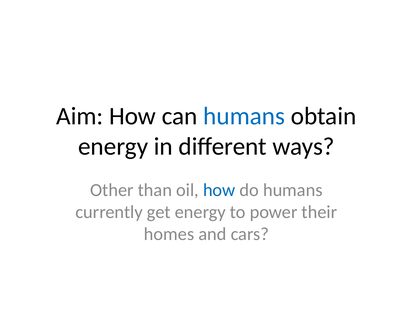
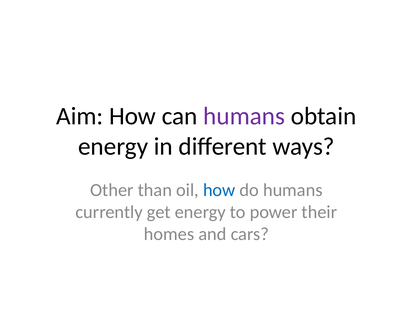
humans at (244, 116) colour: blue -> purple
